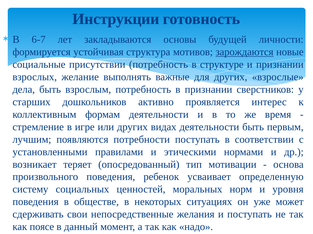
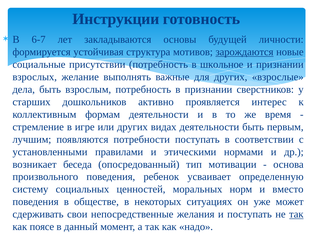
структуре: структуре -> школьное
теряет: теряет -> беседа
уровня: уровня -> вместо
так at (296, 215) underline: none -> present
